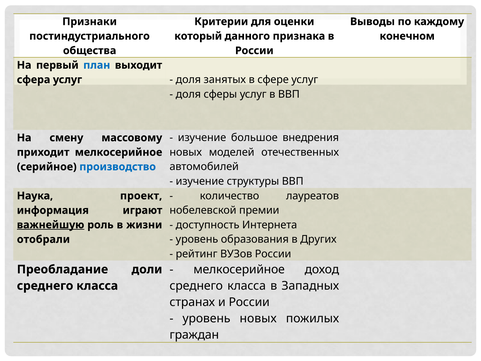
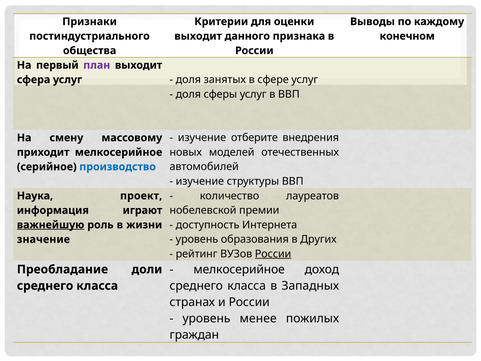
который at (198, 36): который -> выходит
план colour: blue -> purple
большое: большое -> отберите
отобрали: отобрали -> значение
России at (273, 254) underline: none -> present
уровень новых: новых -> менее
